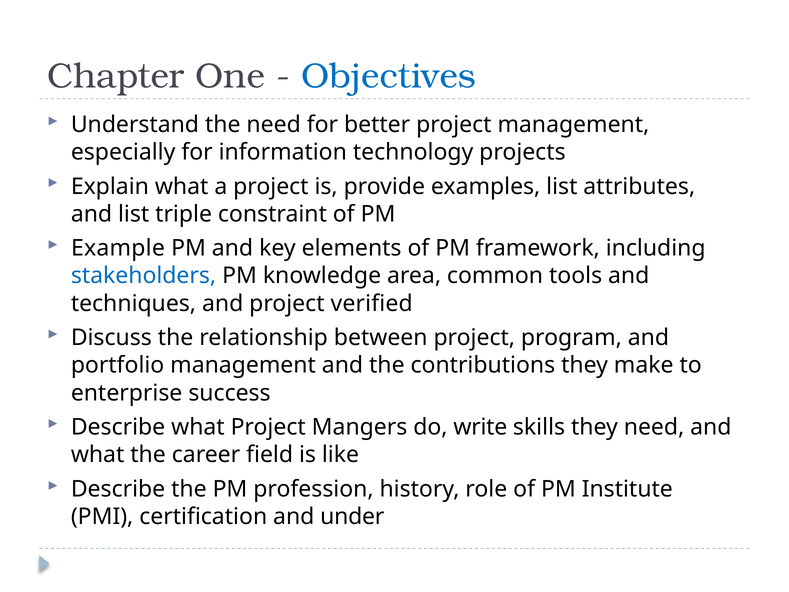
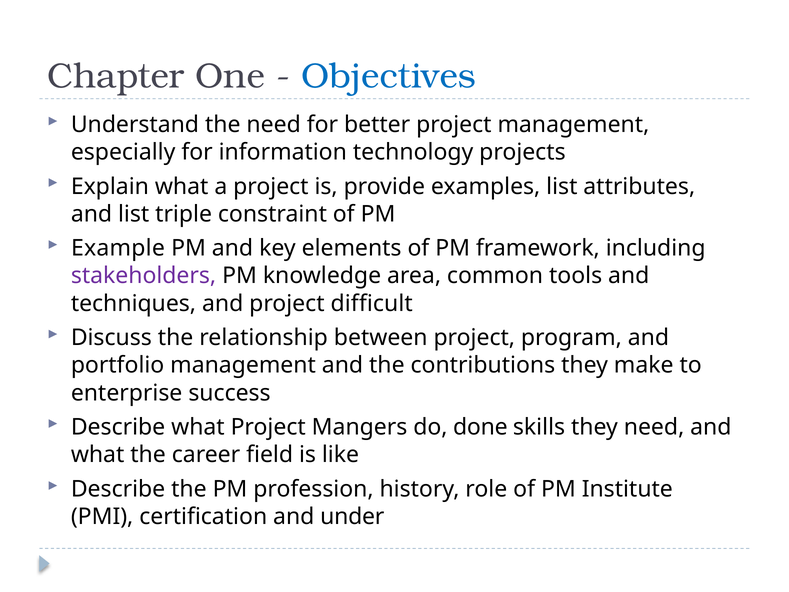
stakeholders colour: blue -> purple
verified: verified -> difficult
write: write -> done
